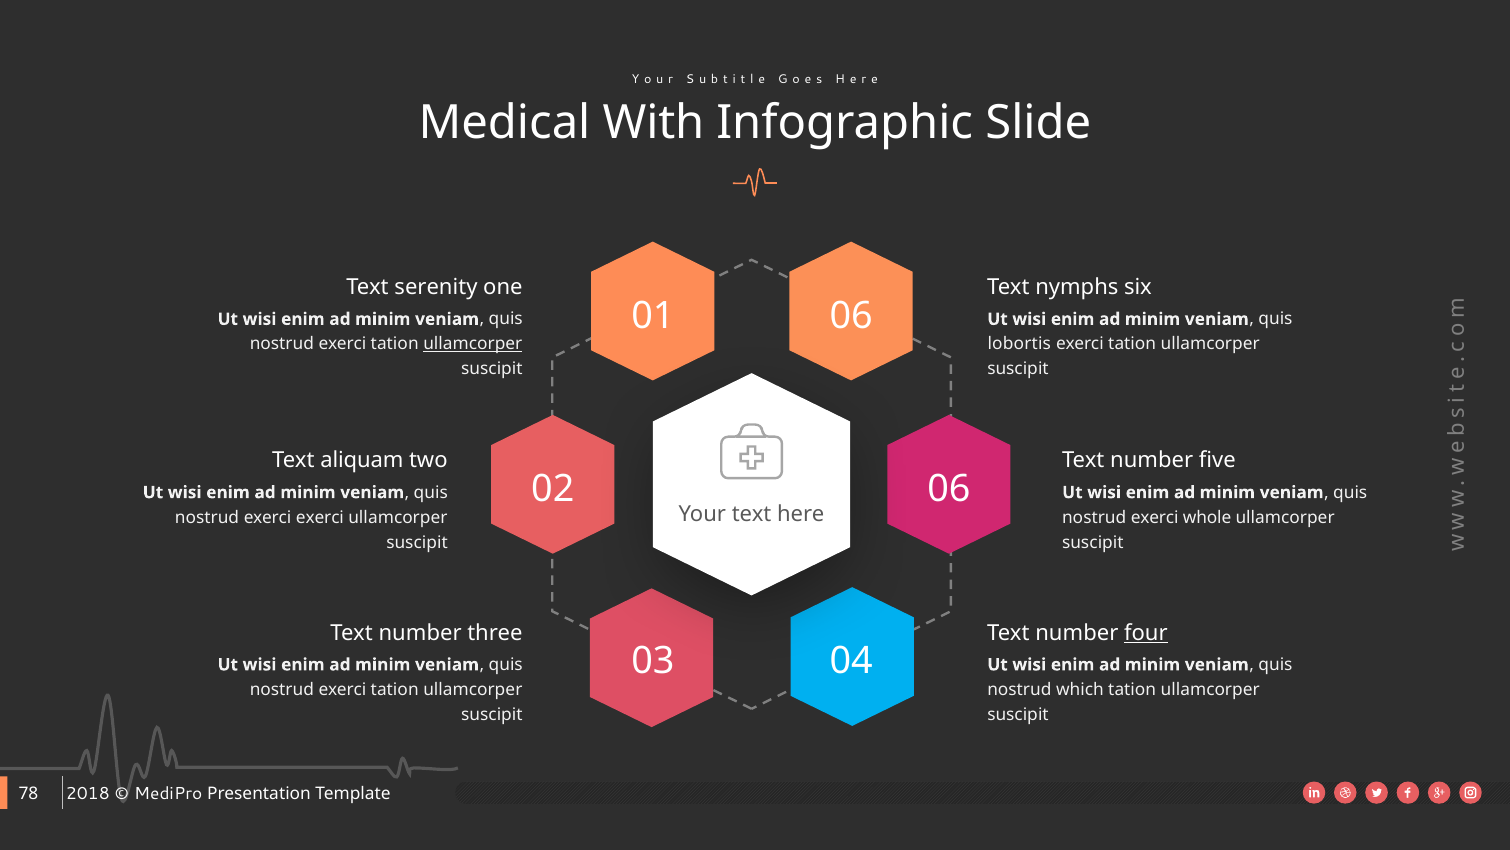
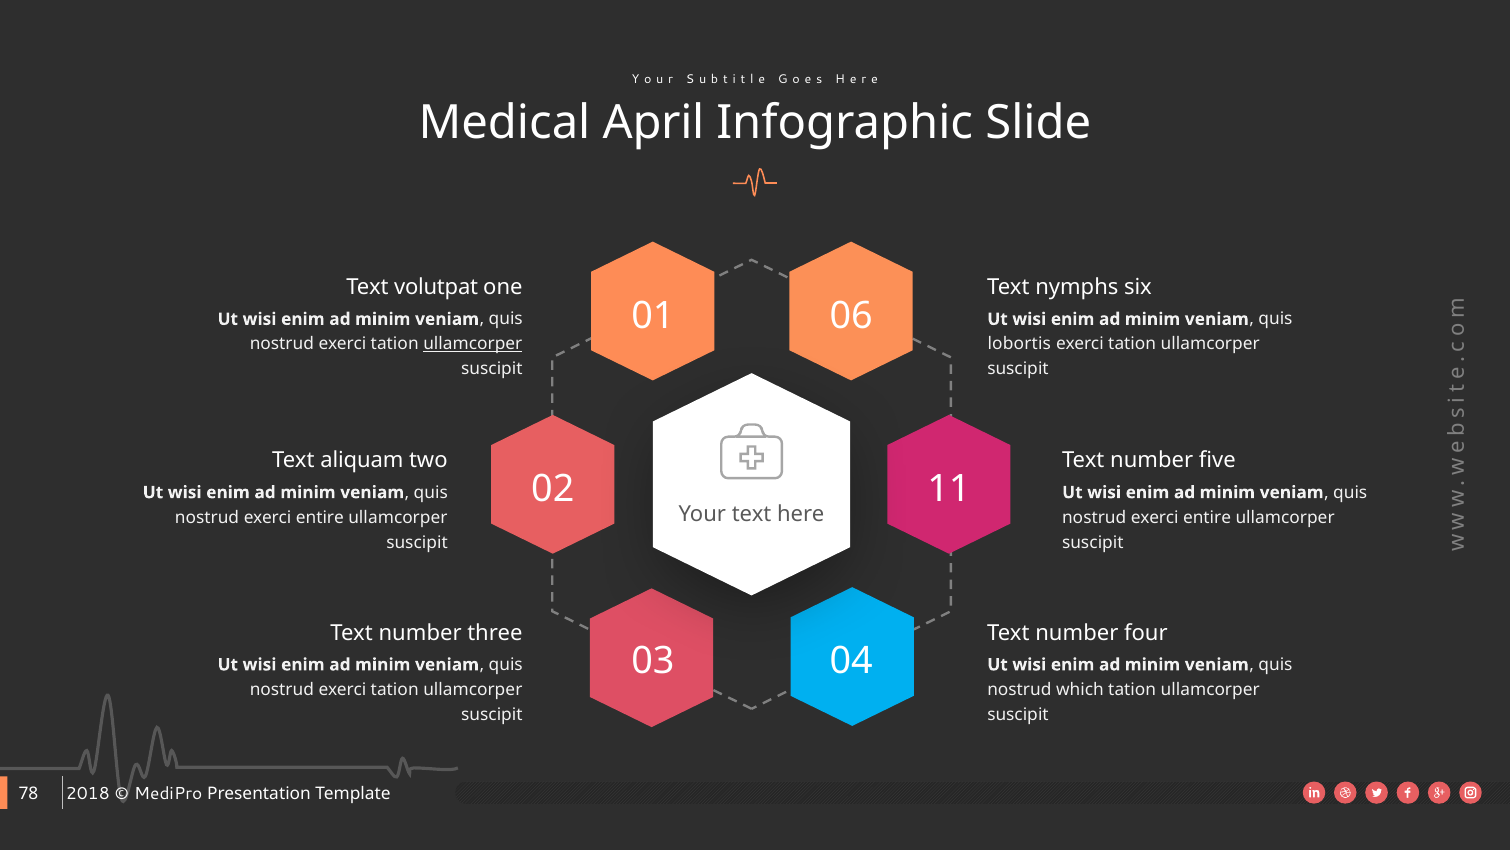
With: With -> April
serenity: serenity -> volutpat
02 06: 06 -> 11
exerci at (320, 517): exerci -> entire
whole at (1207, 517): whole -> entire
four underline: present -> none
